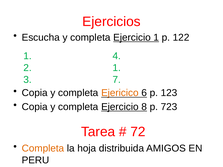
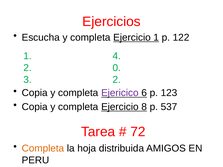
2 1: 1 -> 0
3 7: 7 -> 2
Ejericico colour: orange -> purple
723: 723 -> 537
